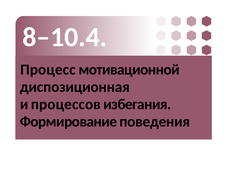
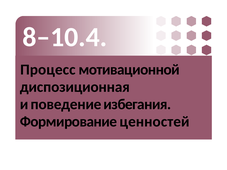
процессов: процессов -> поведение
поведения: поведения -> ценностей
